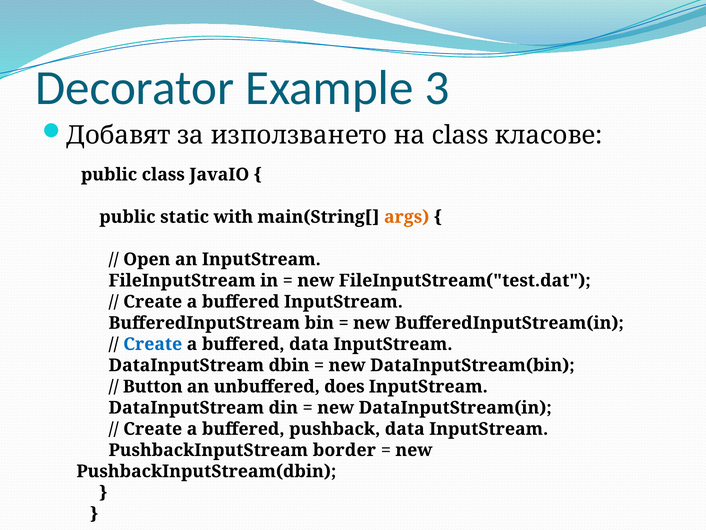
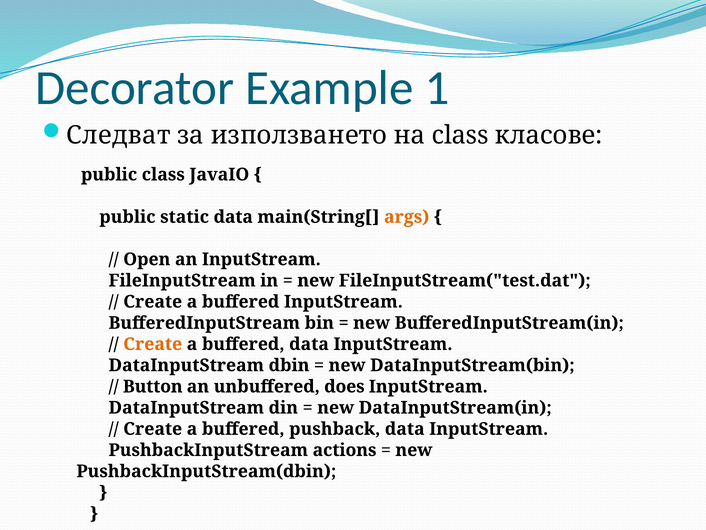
3: 3 -> 1
Добавят: Добавят -> Следват
static with: with -> data
Create at (153, 344) colour: blue -> orange
border: border -> actions
